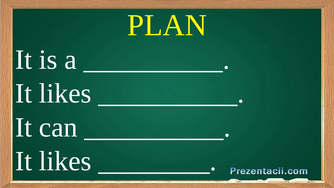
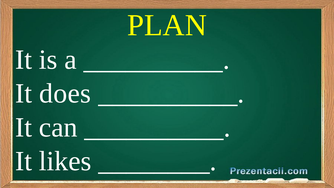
likes at (65, 93): likes -> does
